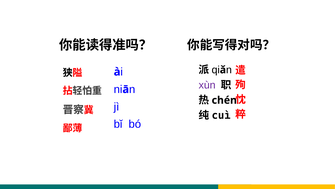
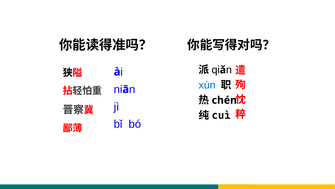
xùn colour: purple -> blue
